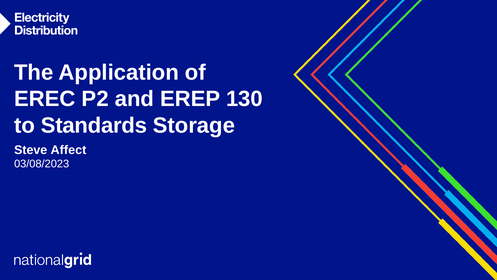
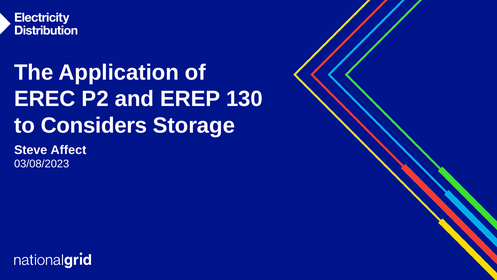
Standards: Standards -> Considers
